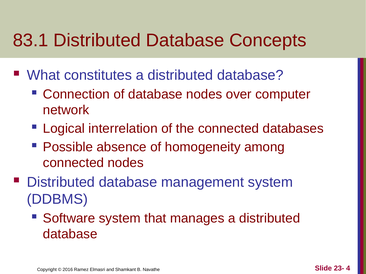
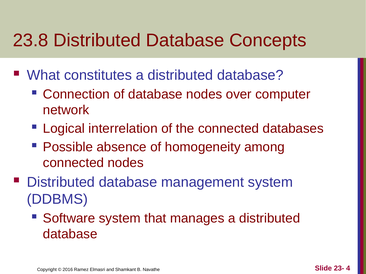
83.1: 83.1 -> 23.8
